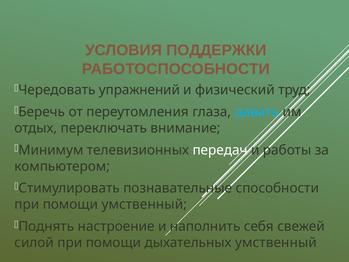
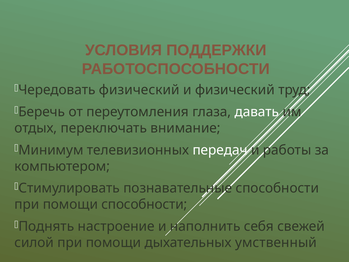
Чередовать упражнений: упражнений -> физический
давать colour: light blue -> white
помощи умственный: умственный -> способности
